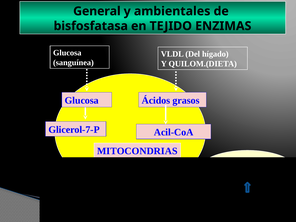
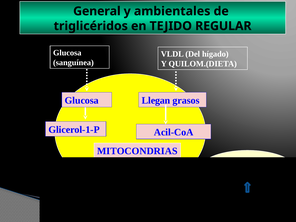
bisfosfatasa: bisfosfatasa -> triglicéridos
ENZIMAS: ENZIMAS -> REGULAR
Ácidos: Ácidos -> Llegan
Glicerol-7-P: Glicerol-7-P -> Glicerol-1-P
